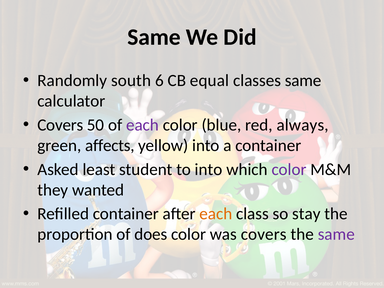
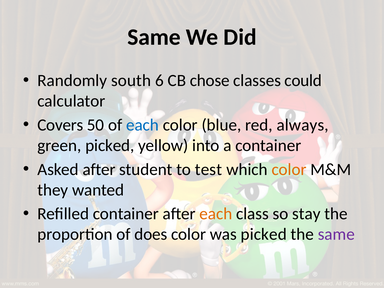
equal: equal -> chose
classes same: same -> could
each at (142, 125) colour: purple -> blue
green affects: affects -> picked
Asked least: least -> after
to into: into -> test
color at (289, 169) colour: purple -> orange
was covers: covers -> picked
